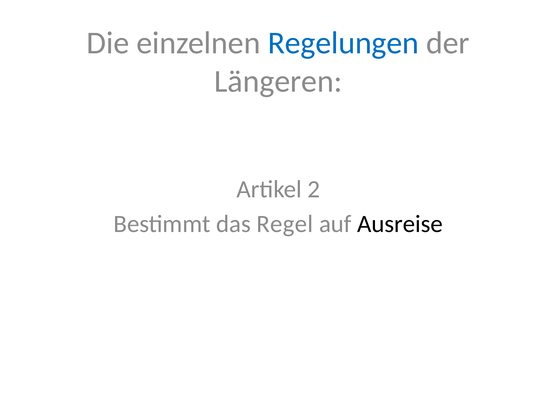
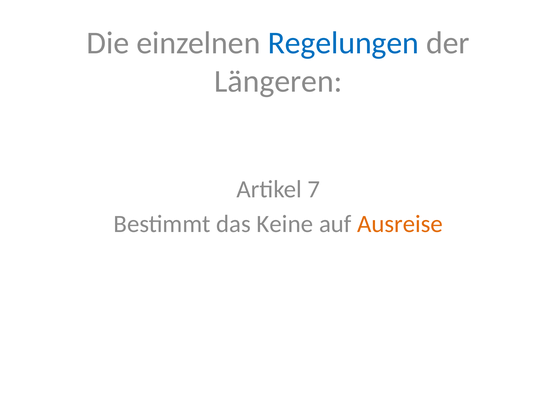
2: 2 -> 7
Regel: Regel -> Keine
Ausreise colour: black -> orange
